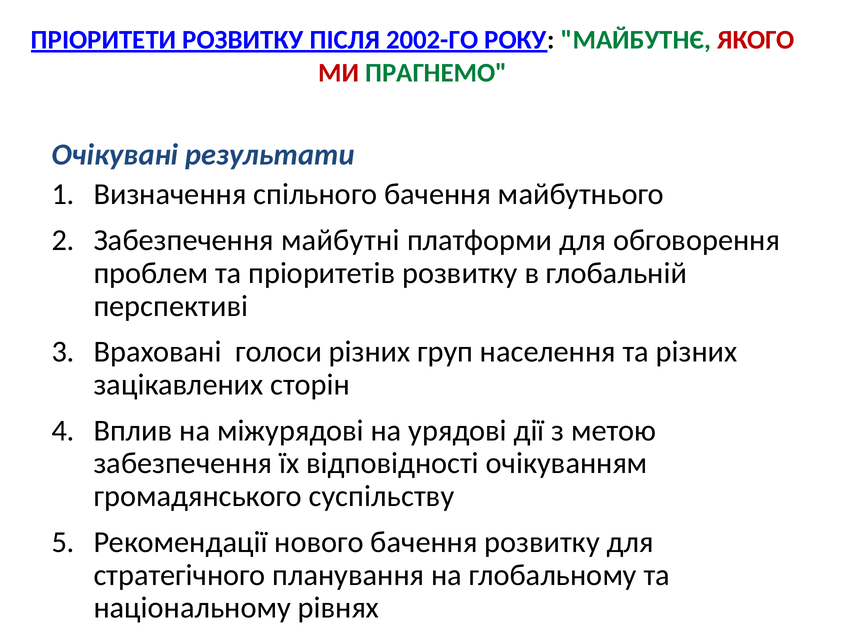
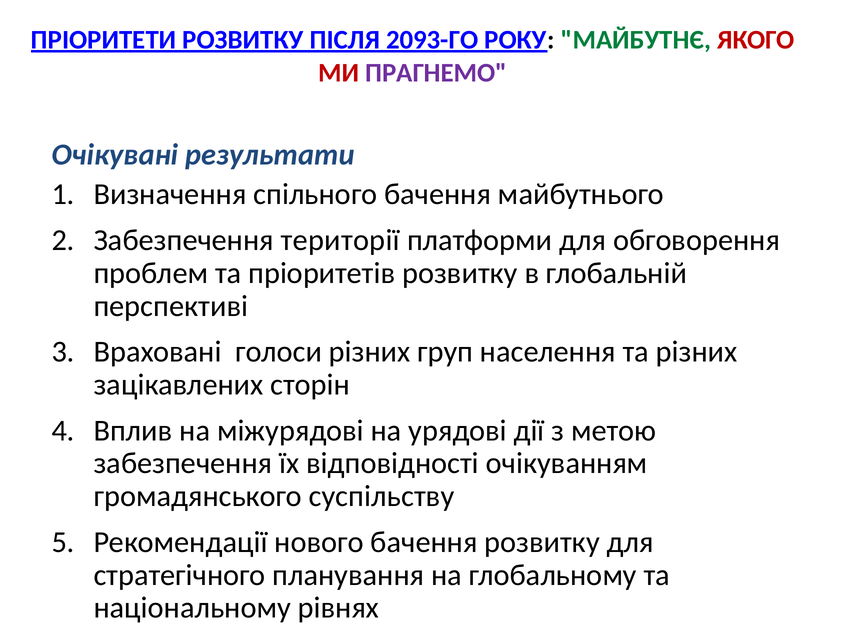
2002-ГО: 2002-ГО -> 2093-ГО
ПРАГНЕМО colour: green -> purple
майбутні: майбутні -> території
